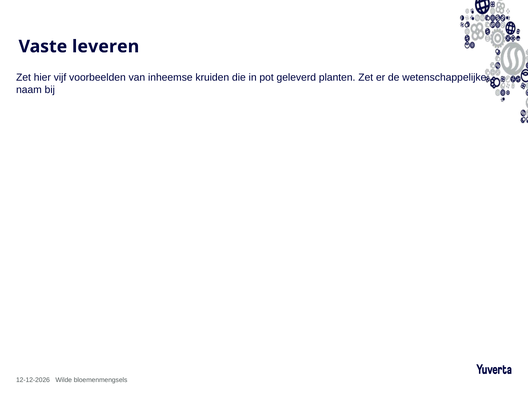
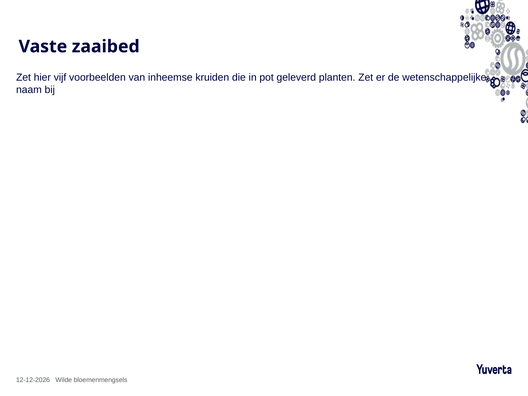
leveren: leveren -> zaaibed
